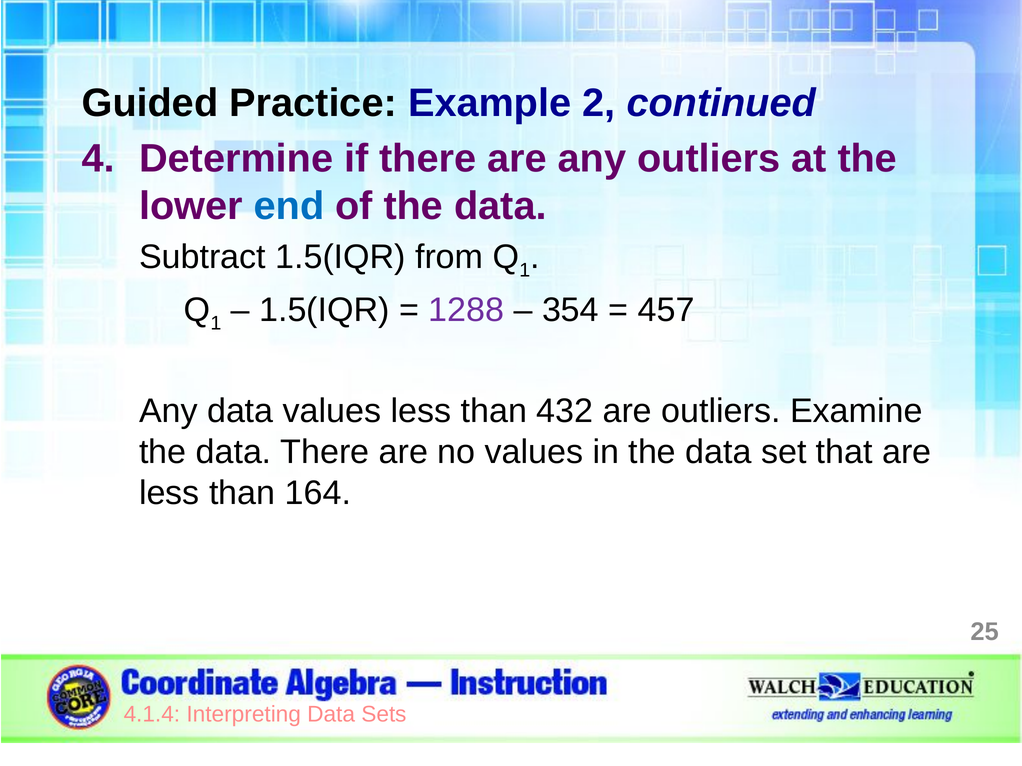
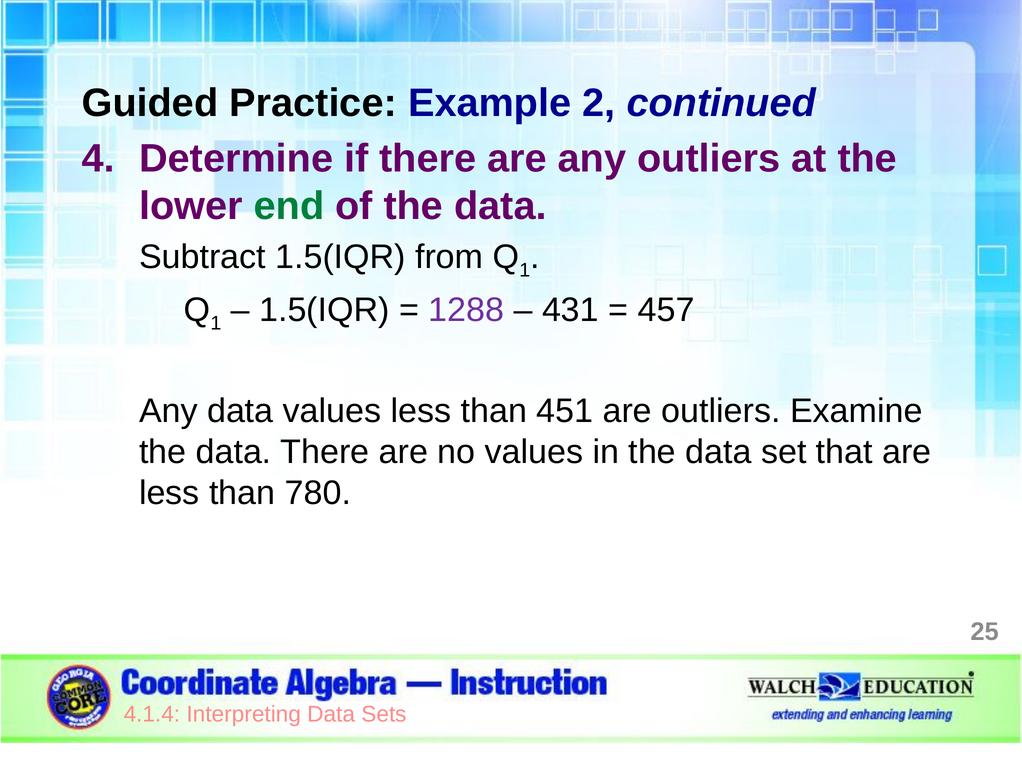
end colour: blue -> green
354: 354 -> 431
432: 432 -> 451
164: 164 -> 780
